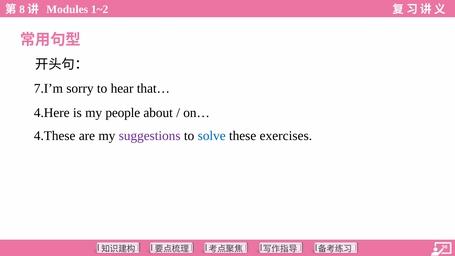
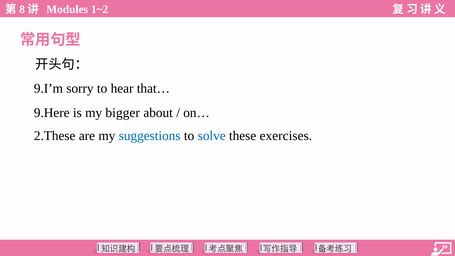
7.I’m: 7.I’m -> 9.I’m
4.Here: 4.Here -> 9.Here
people: people -> bigger
4.These: 4.These -> 2.These
suggestions colour: purple -> blue
